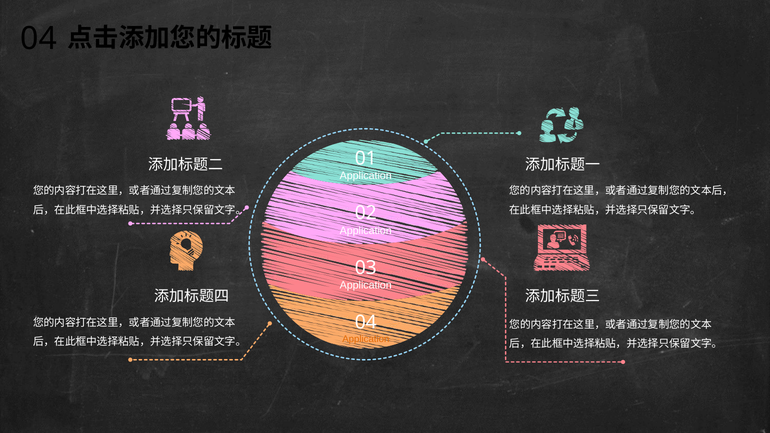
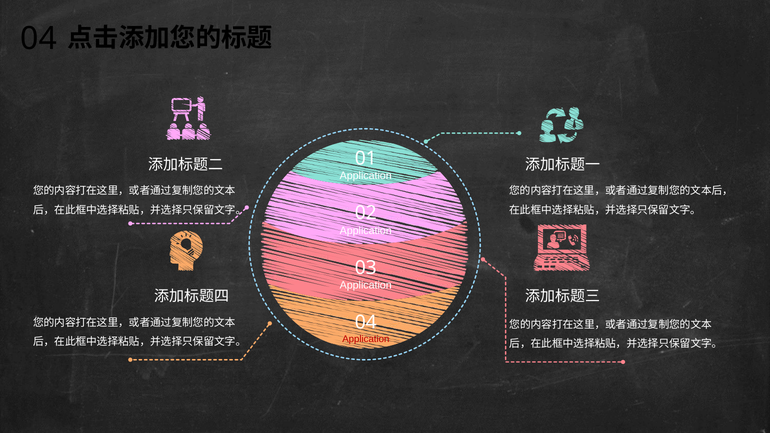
Application at (366, 339) colour: orange -> red
